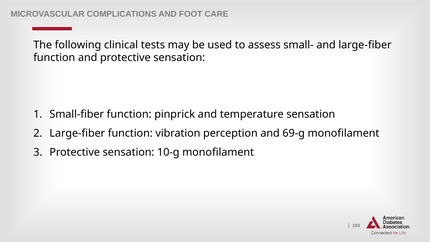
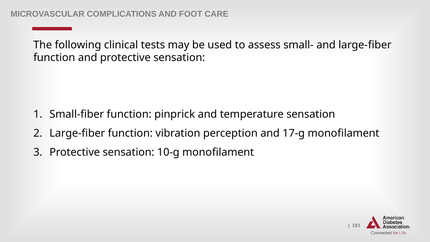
69-g: 69-g -> 17-g
